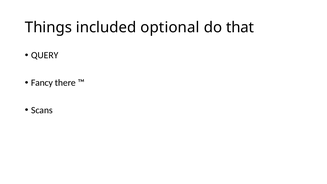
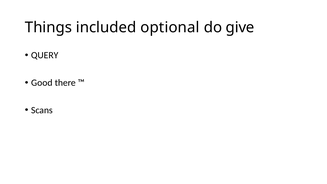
that: that -> give
Fancy: Fancy -> Good
